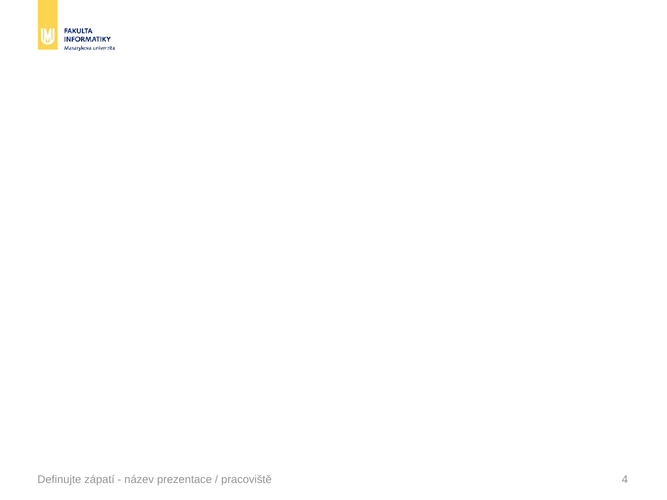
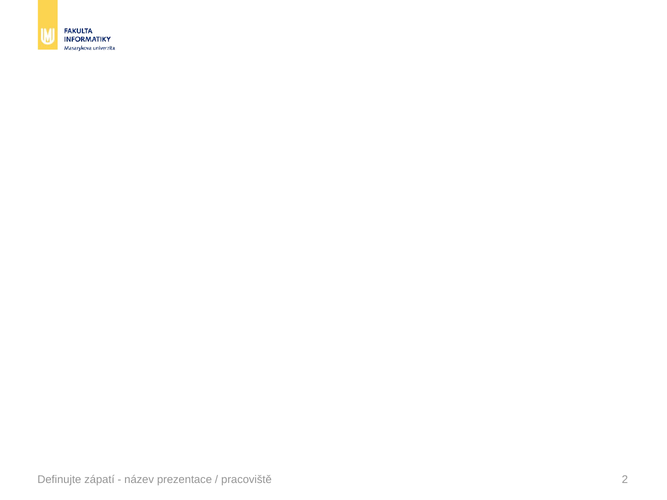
4: 4 -> 2
